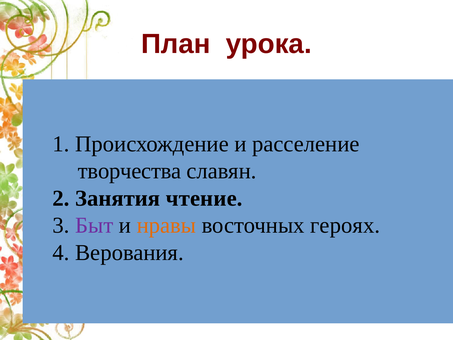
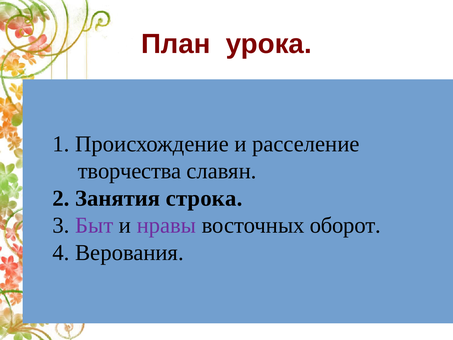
чтение: чтение -> строка
нравы colour: orange -> purple
героях: героях -> оборот
